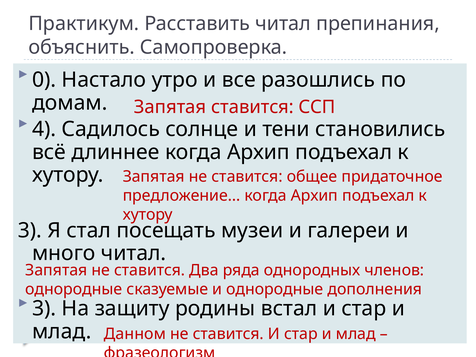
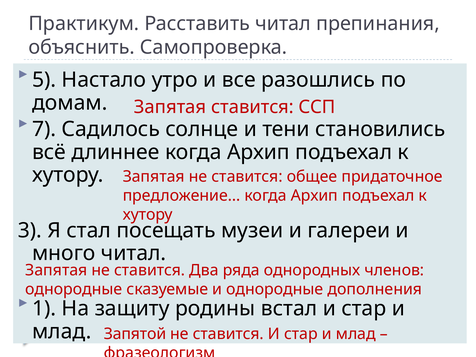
0: 0 -> 5
4: 4 -> 7
3 at (44, 309): 3 -> 1
Данном: Данном -> Запятой
